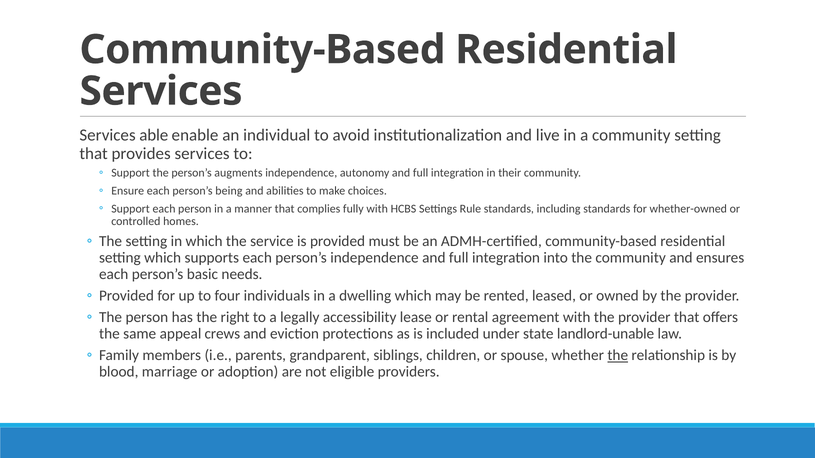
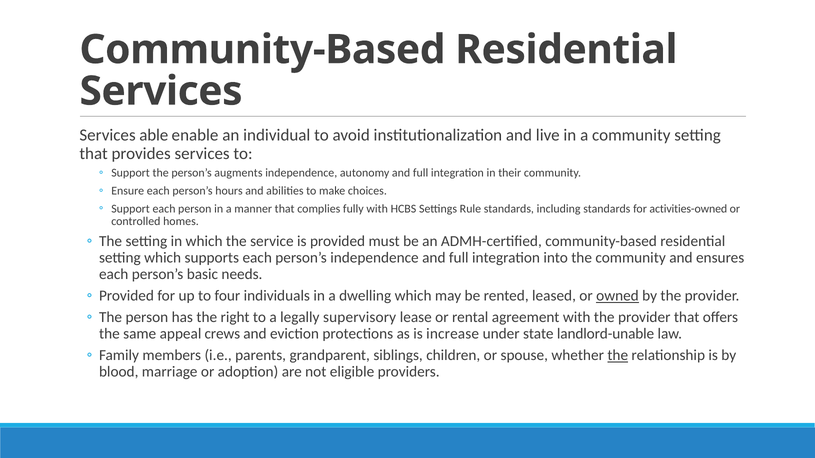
being: being -> hours
whether-owned: whether-owned -> activities-owned
owned underline: none -> present
accessibility: accessibility -> supervisory
included: included -> increase
